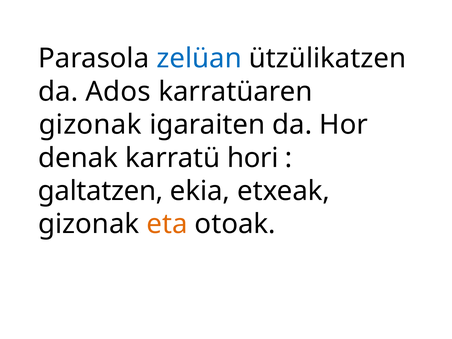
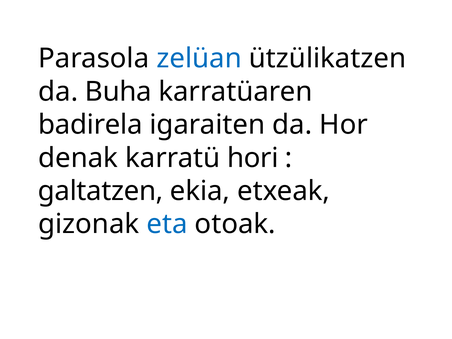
Ados: Ados -> Buha
gizonak at (90, 125): gizonak -> badirela
eta colour: orange -> blue
